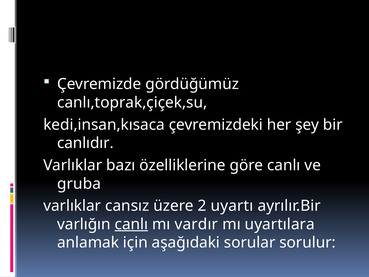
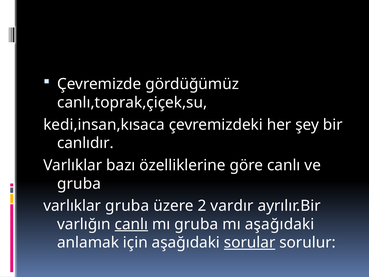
varlıklar cansız: cansız -> gruba
uyartı: uyartı -> vardır
mı vardır: vardır -> gruba
mı uyartılara: uyartılara -> aşağıdaki
sorular underline: none -> present
